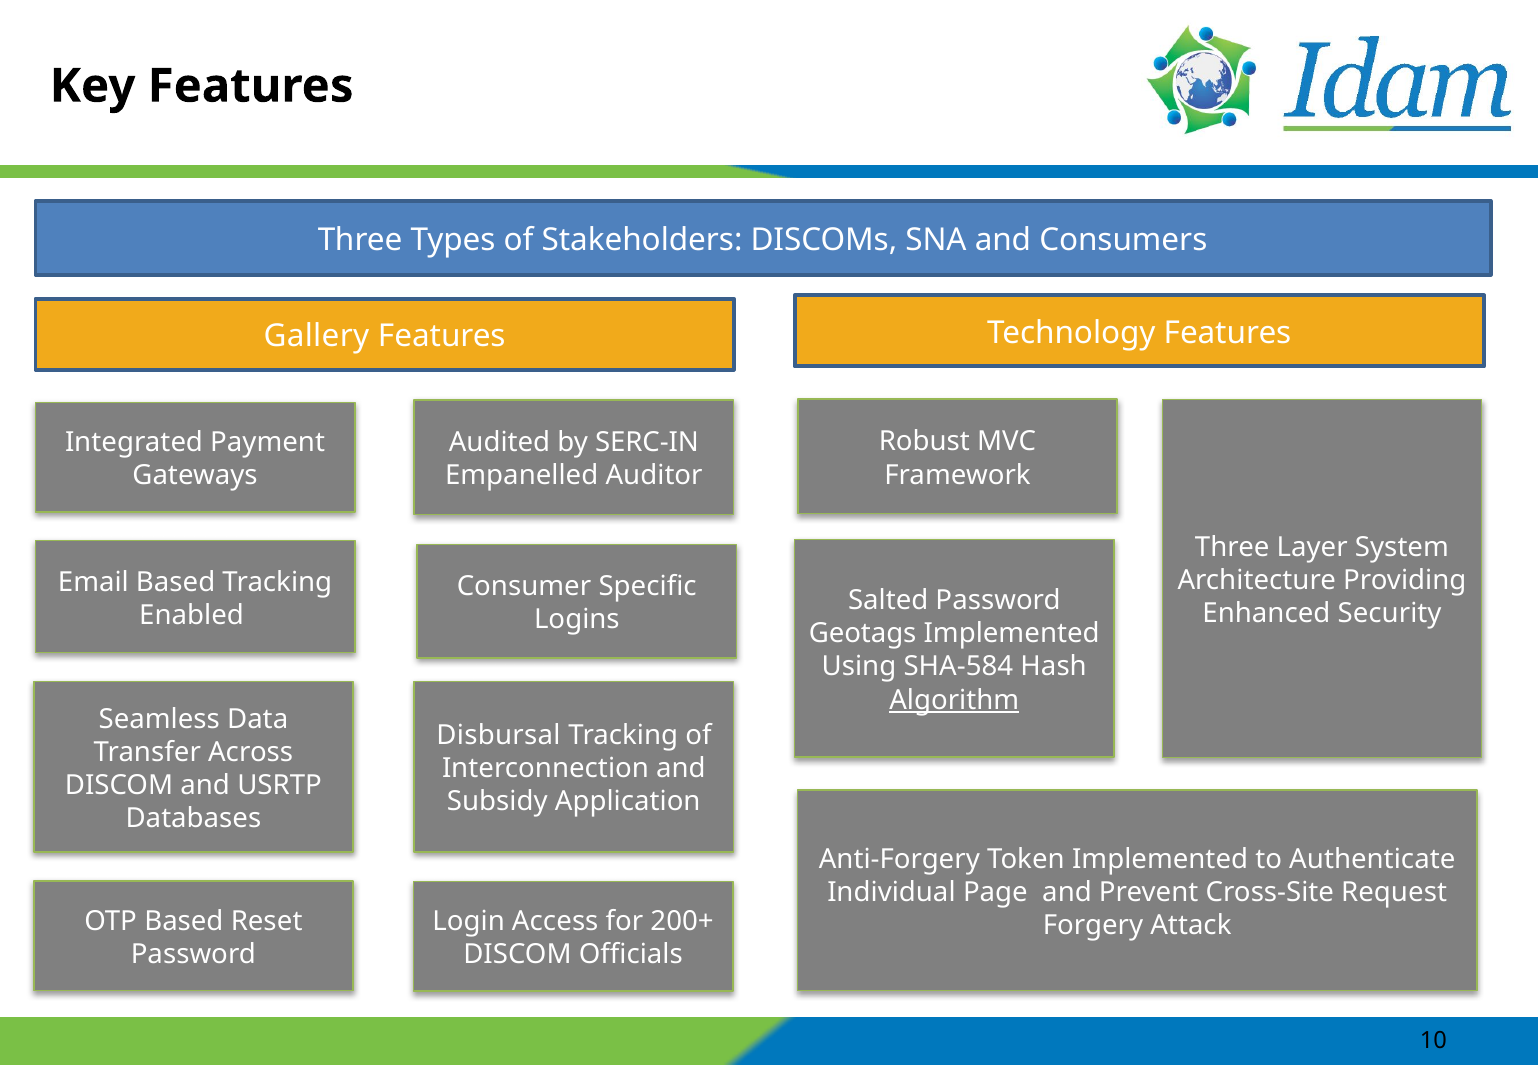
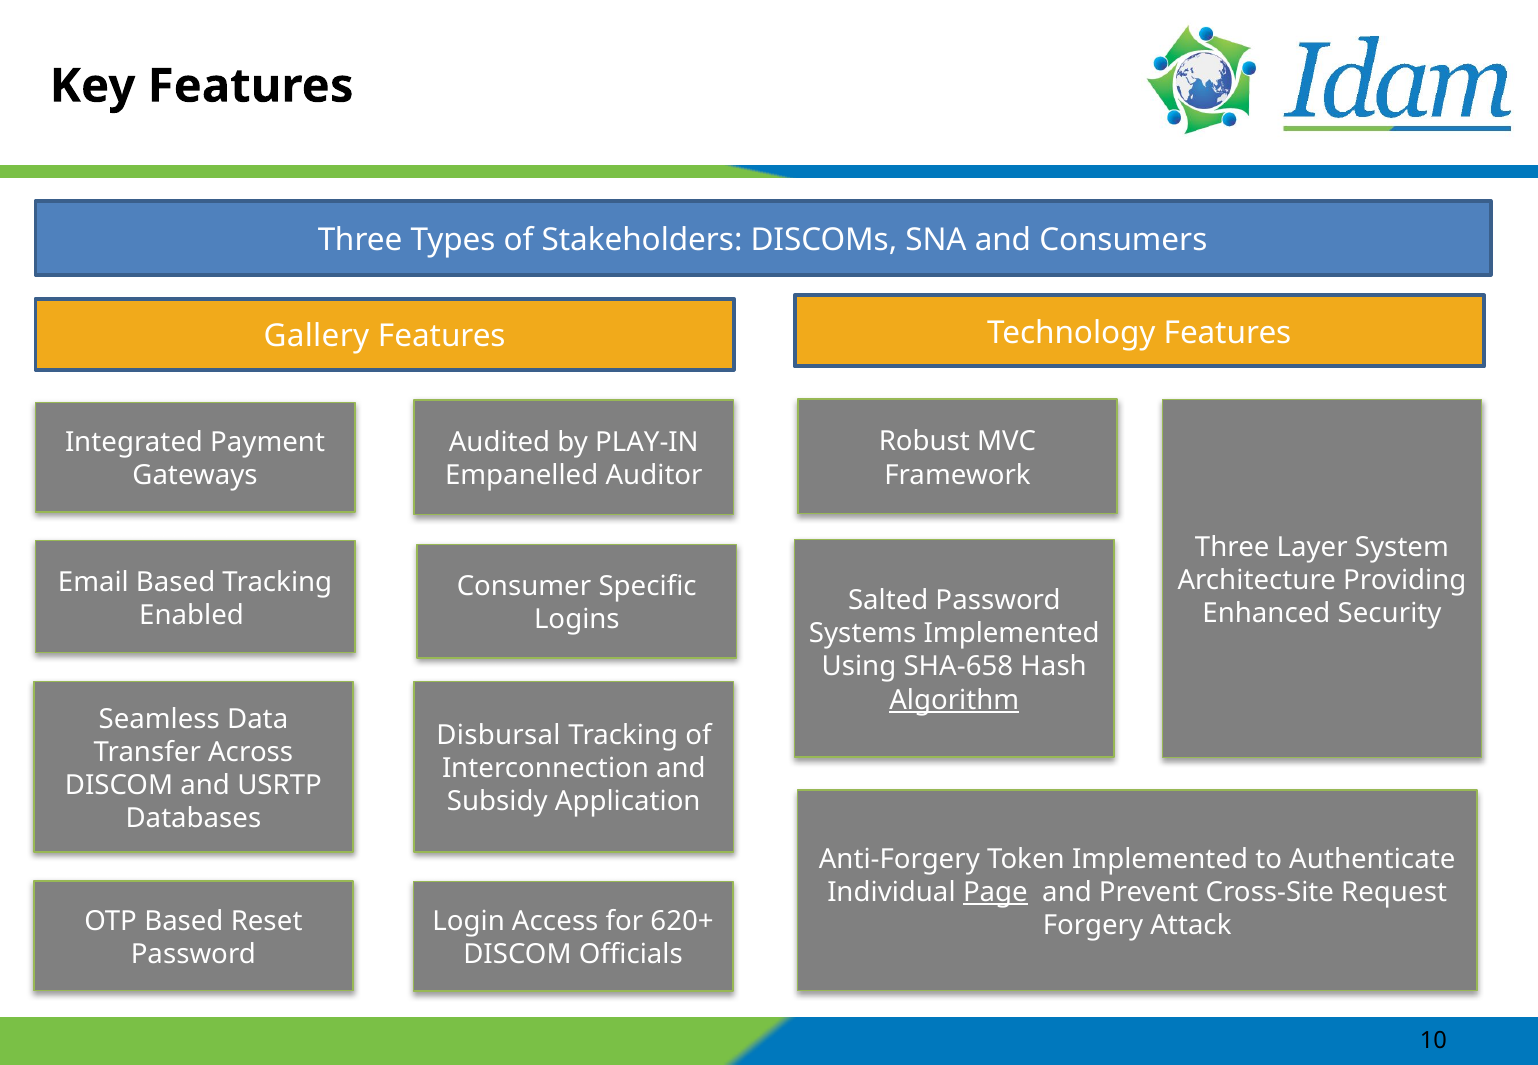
SERC-IN: SERC-IN -> PLAY-IN
Geotags: Geotags -> Systems
SHA-584: SHA-584 -> SHA-658
Page underline: none -> present
200+: 200+ -> 620+
